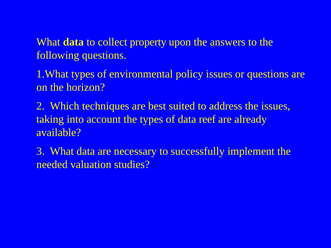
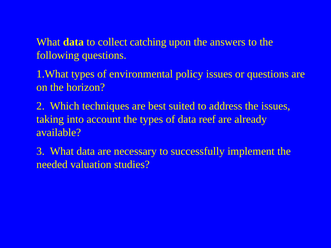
property: property -> catching
